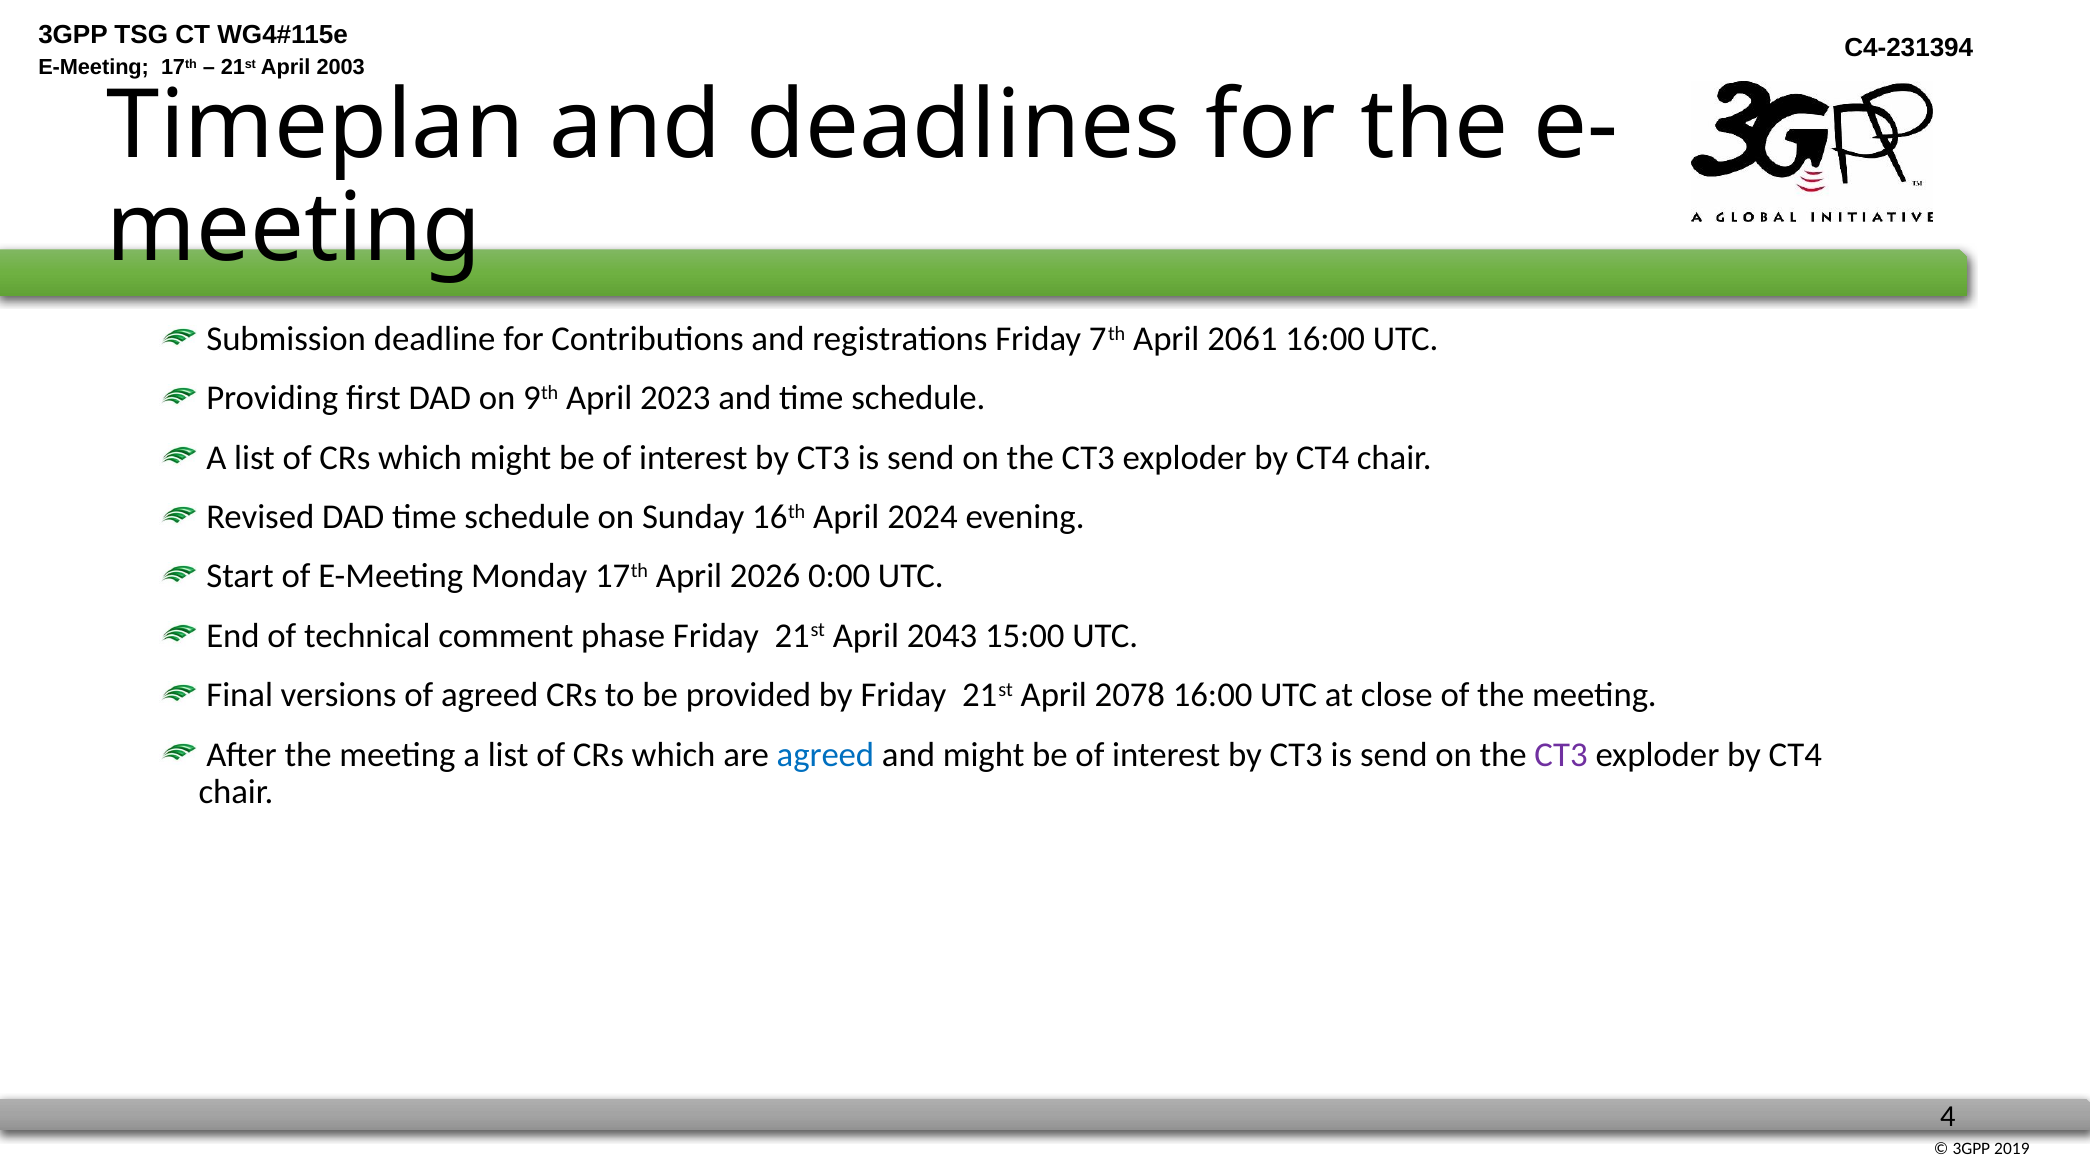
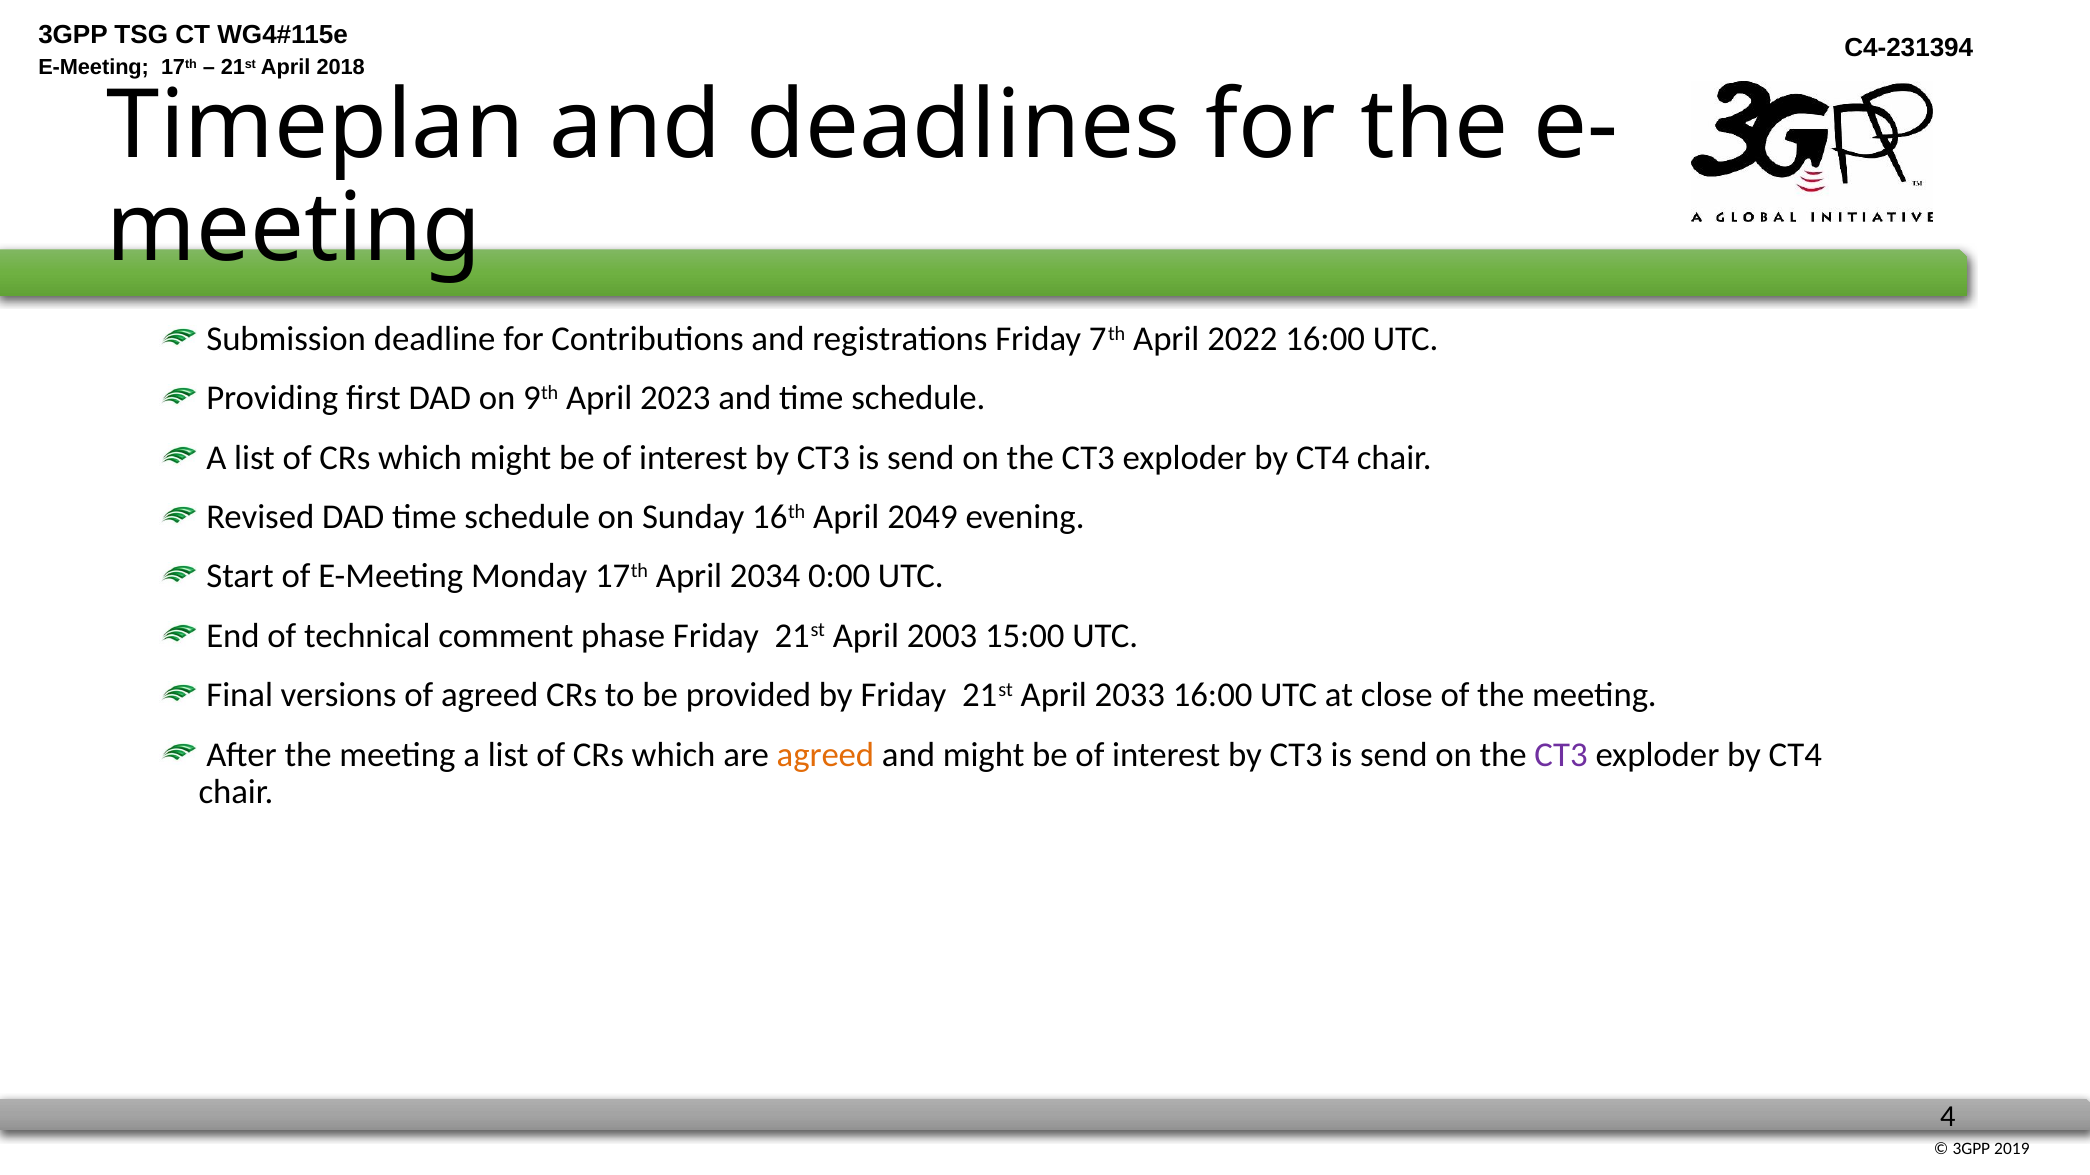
2003: 2003 -> 2018
2061: 2061 -> 2022
2024: 2024 -> 2049
2026: 2026 -> 2034
2043: 2043 -> 2003
2078: 2078 -> 2033
agreed at (825, 755) colour: blue -> orange
